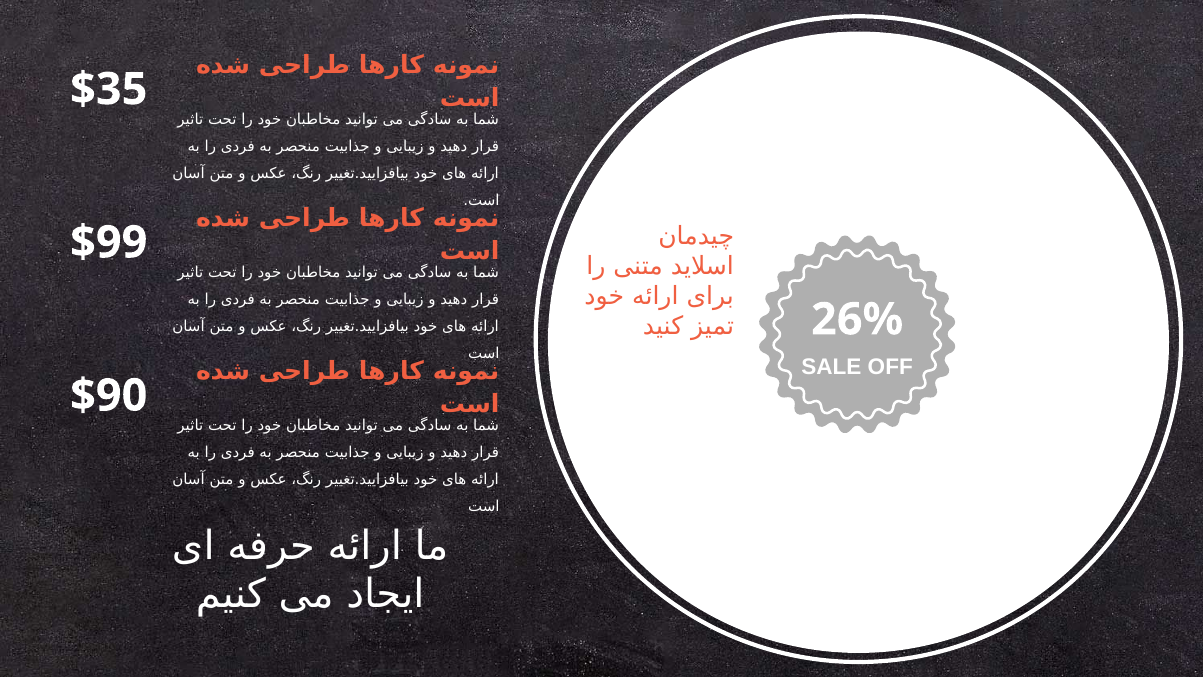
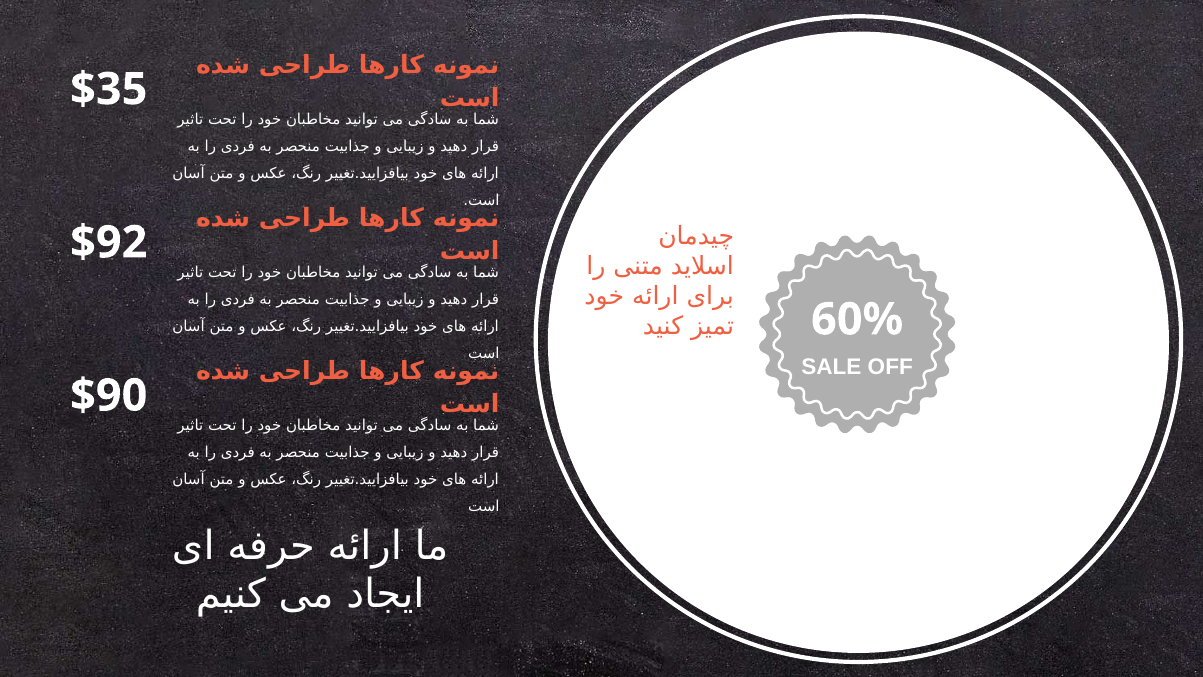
$99: $99 -> $92
26%: 26% -> 60%
